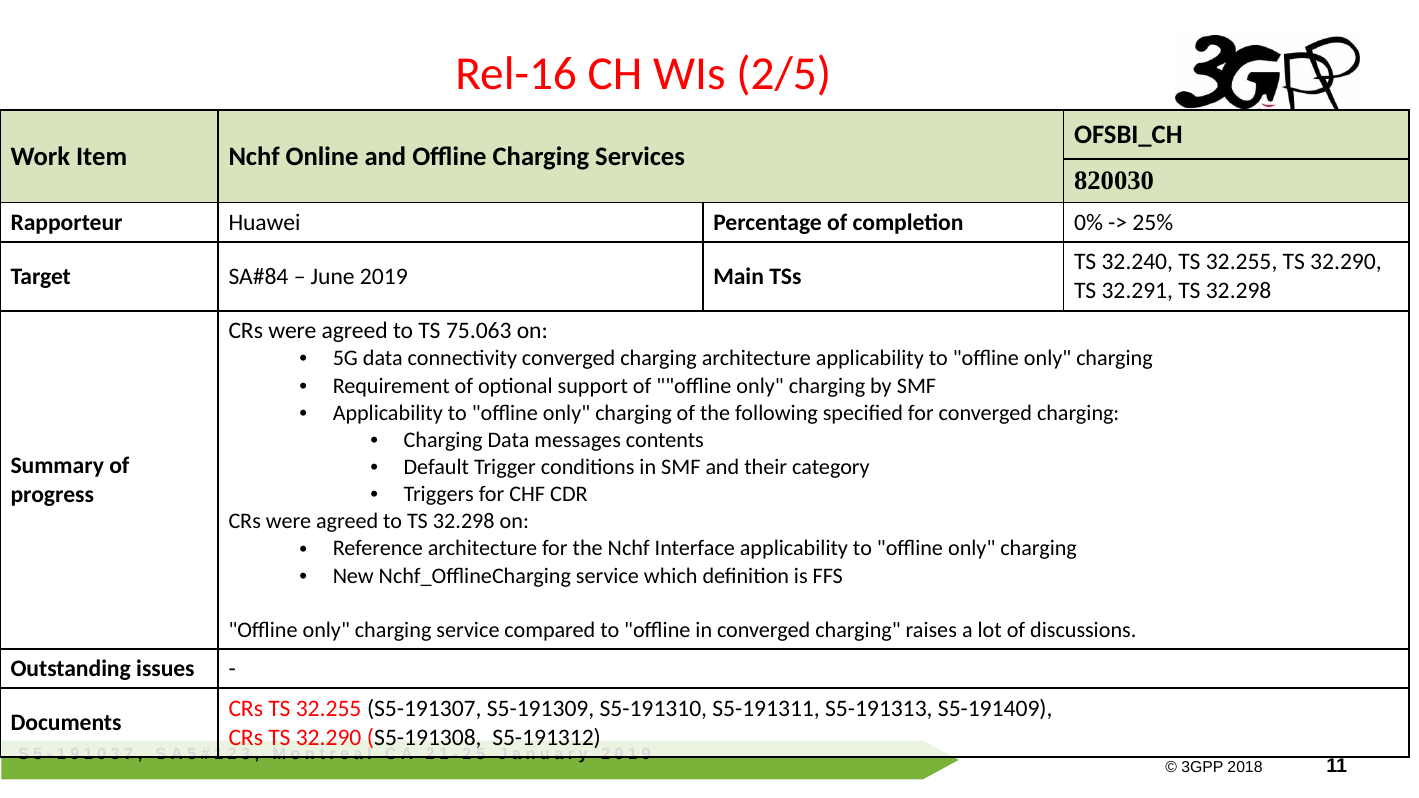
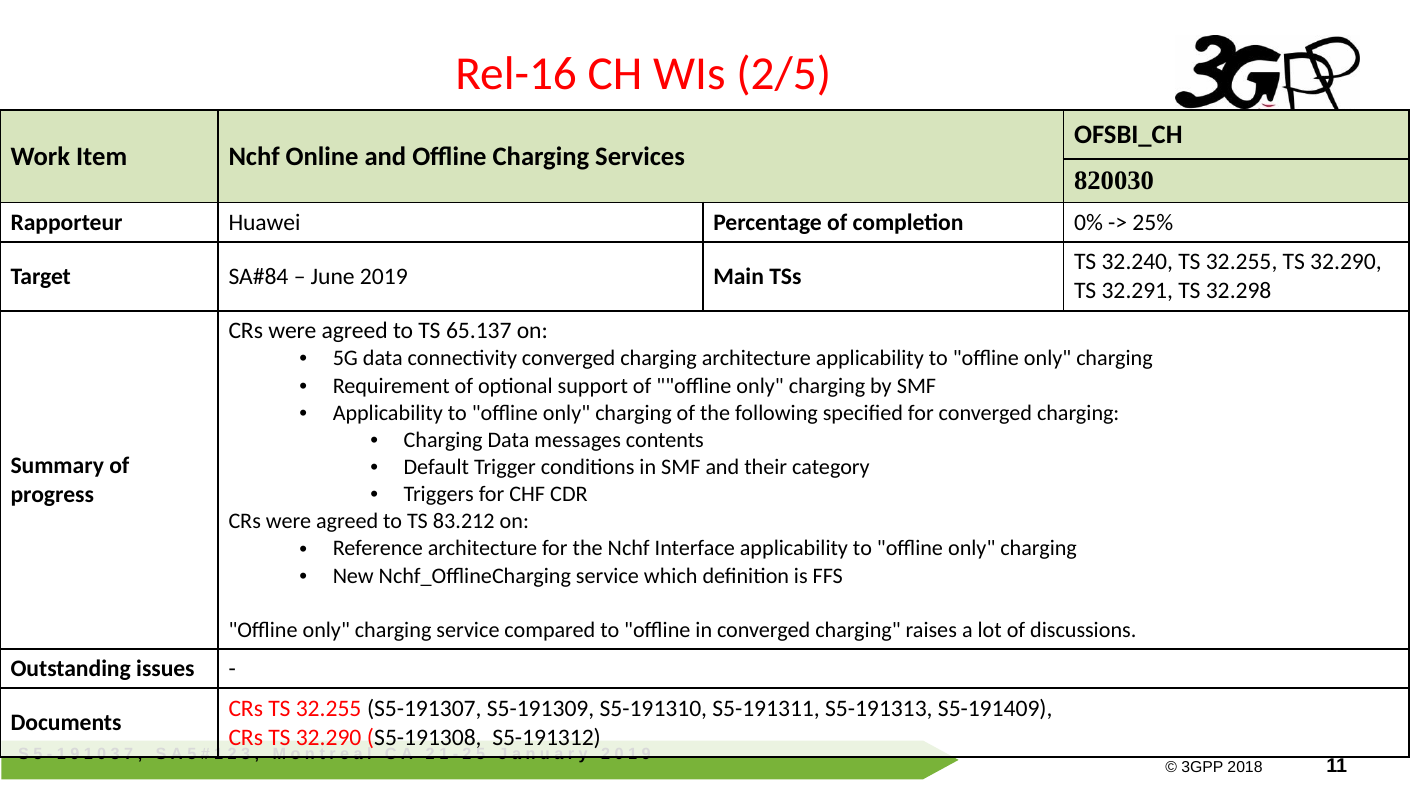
75.063: 75.063 -> 65.137
to TS 32.298: 32.298 -> 83.212
